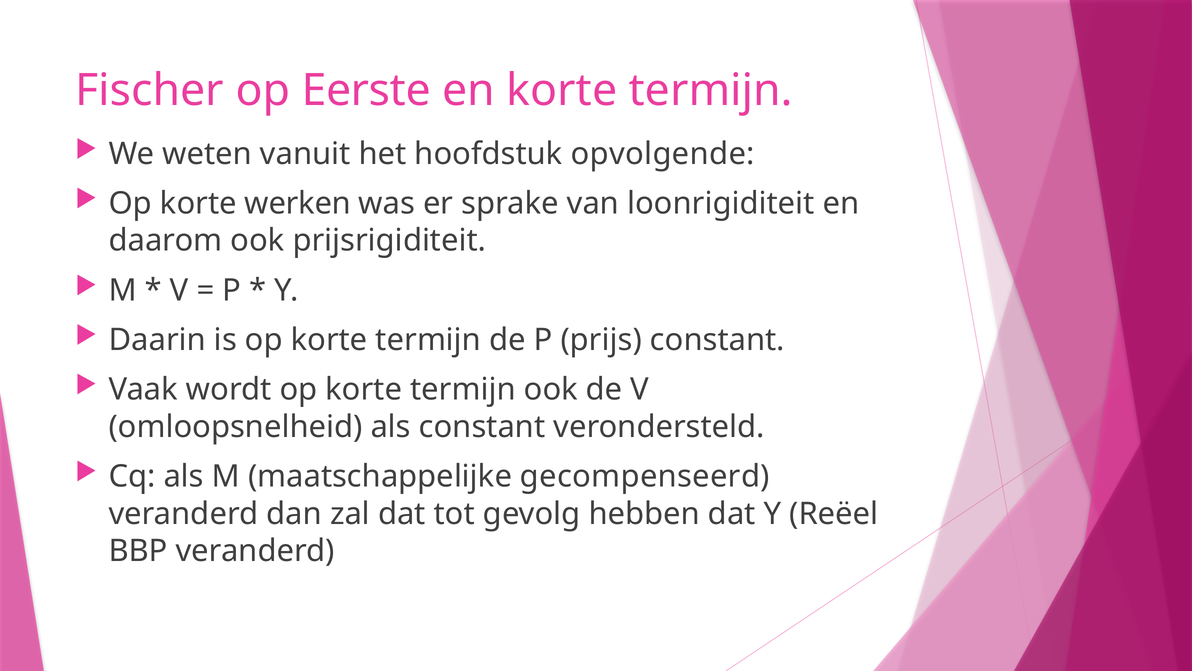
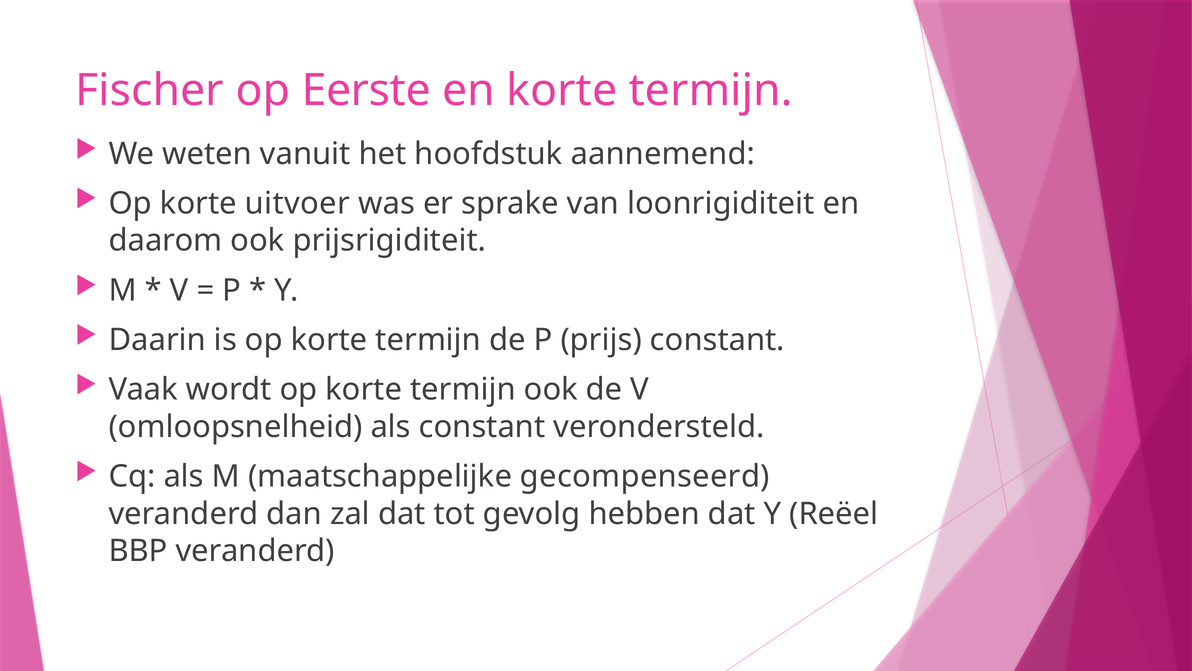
opvolgende: opvolgende -> aannemend
werken: werken -> uitvoer
